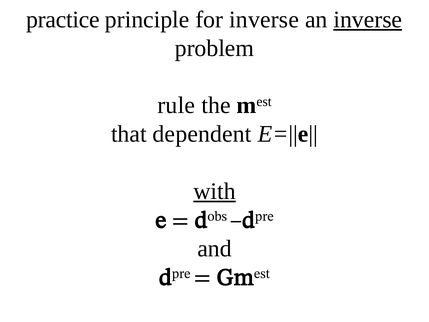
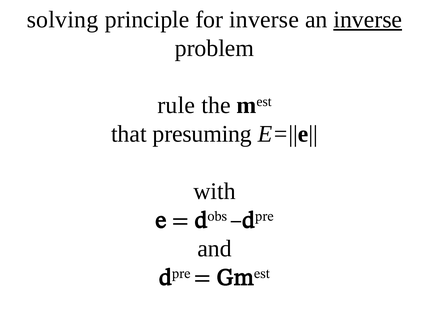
practice: practice -> solving
dependent: dependent -> presuming
with underline: present -> none
